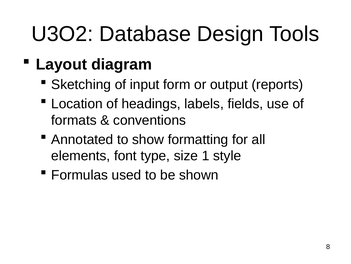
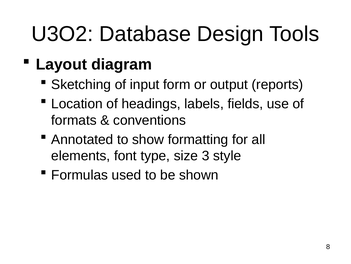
1: 1 -> 3
